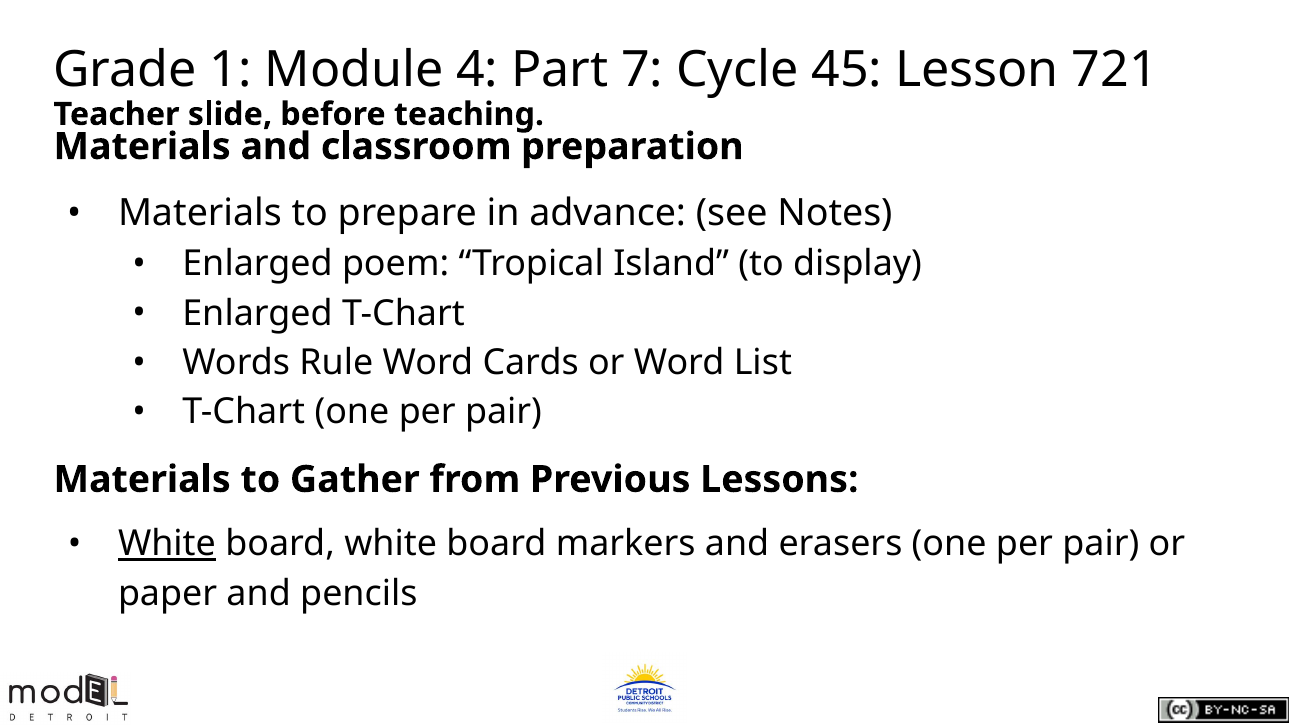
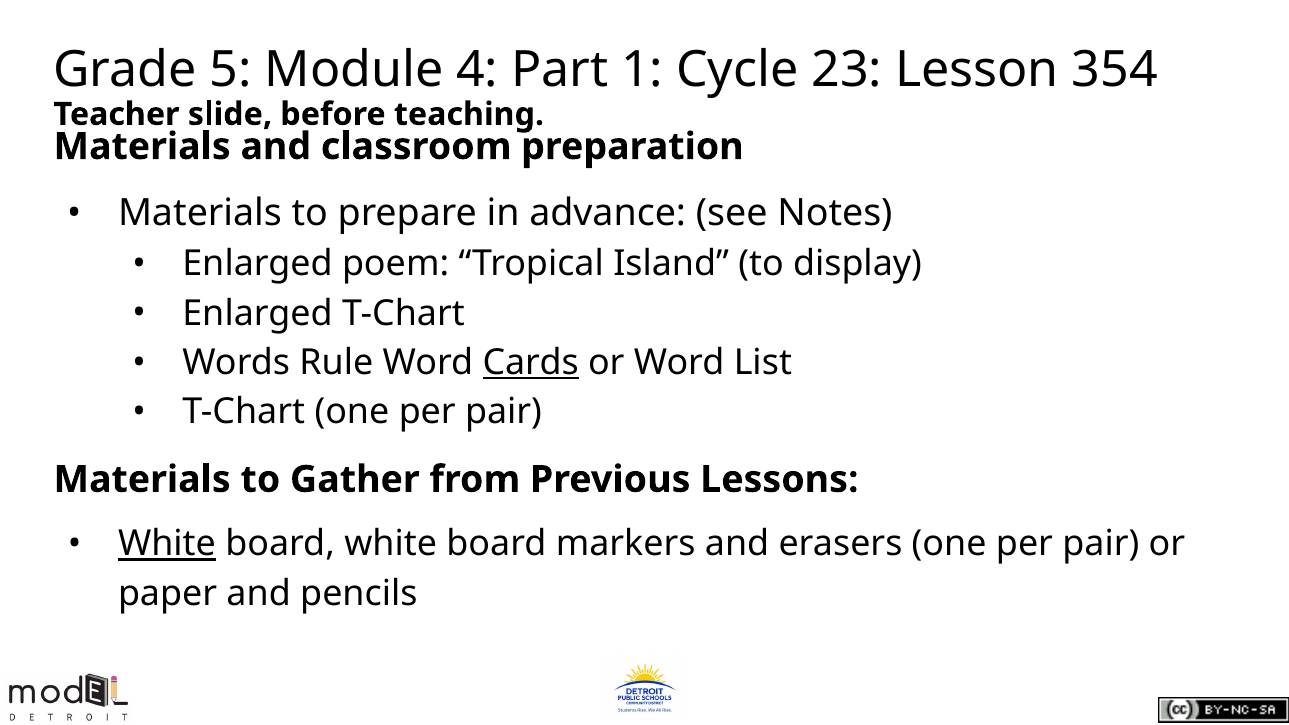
1: 1 -> 5
7: 7 -> 1
45: 45 -> 23
721: 721 -> 354
Cards underline: none -> present
